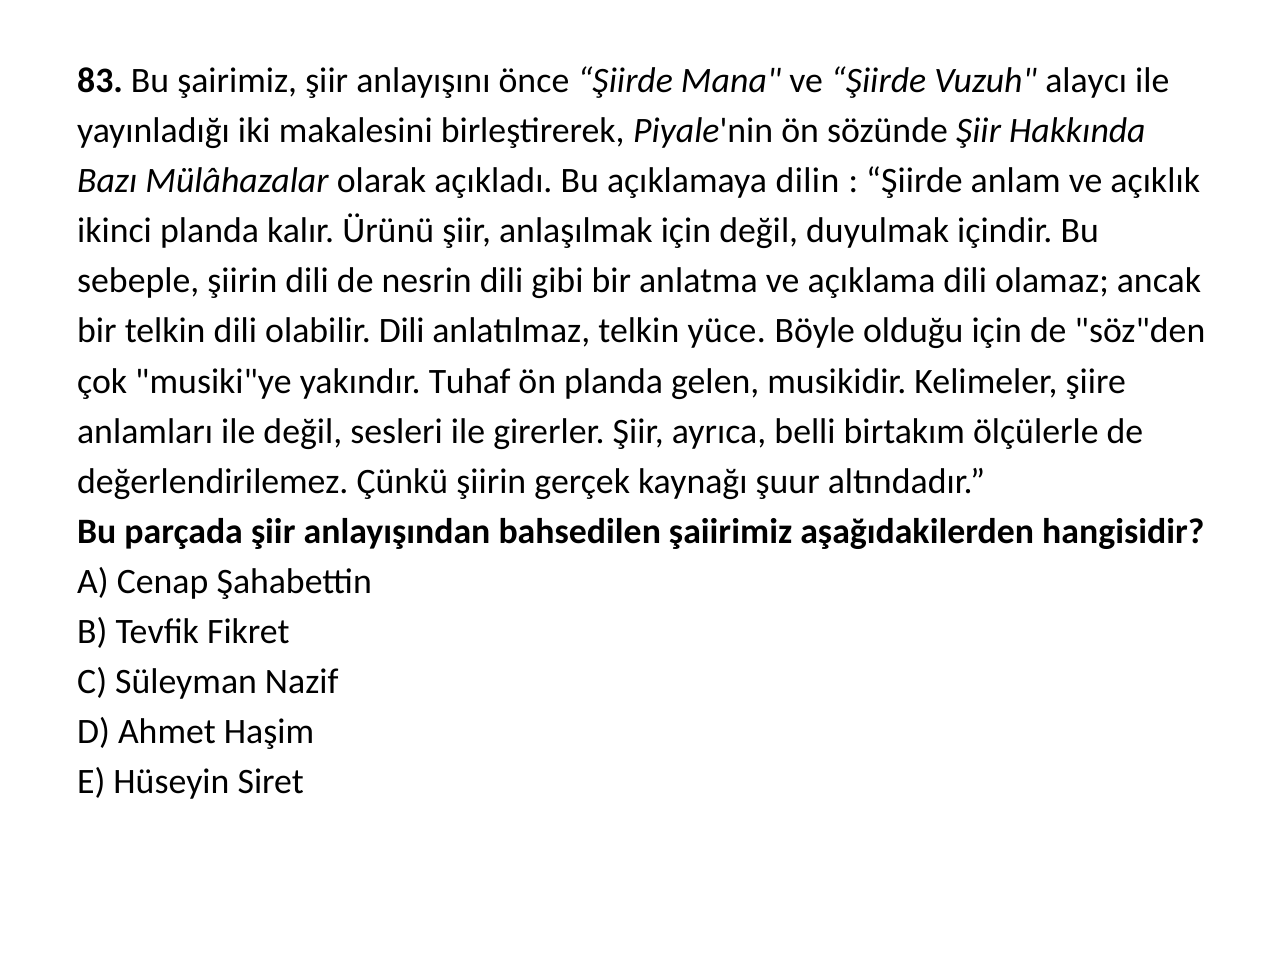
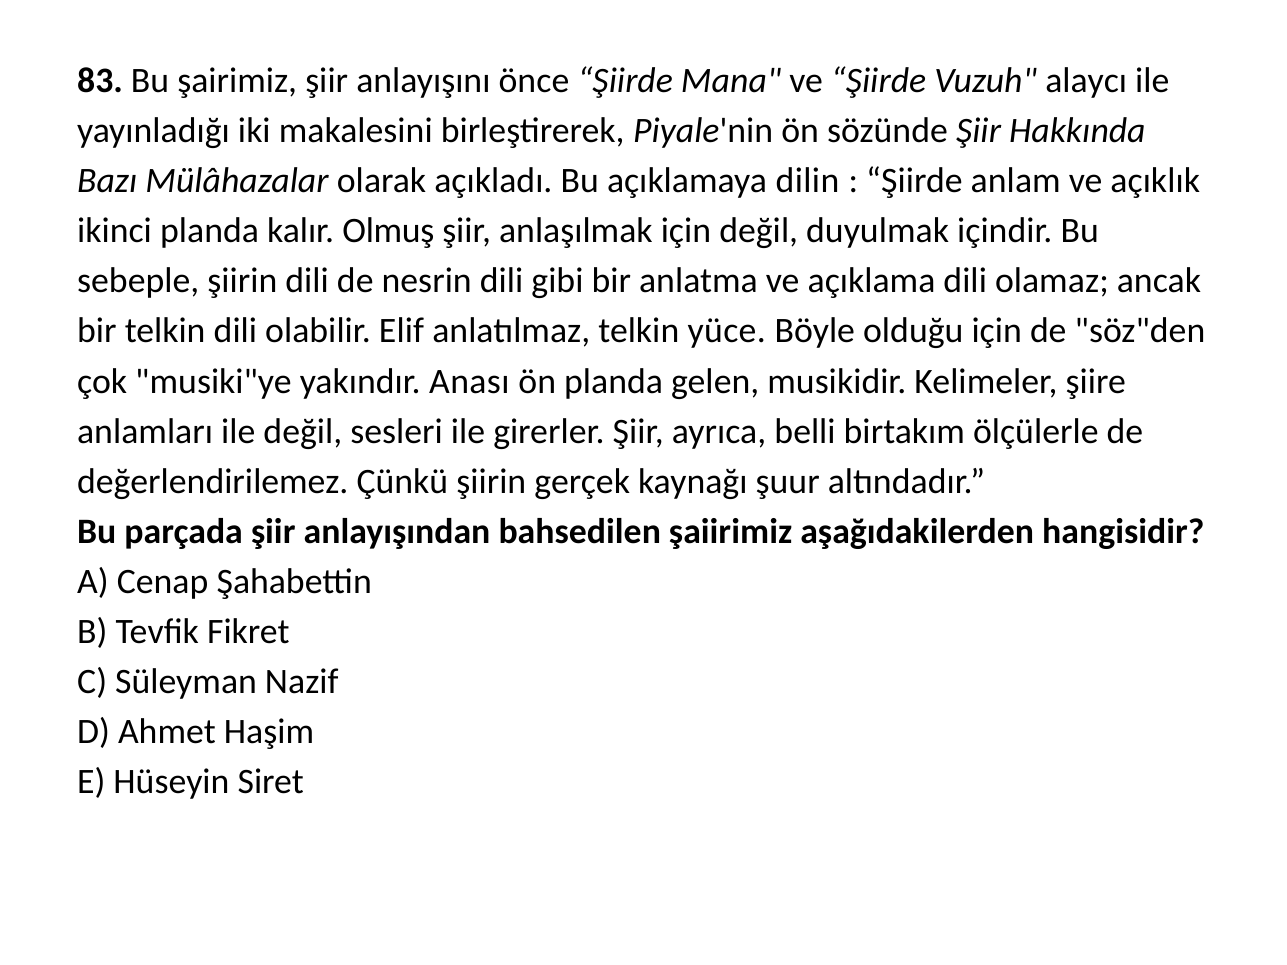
Ürünü: Ürünü -> Olmuş
olabilir Dili: Dili -> Elif
Tuhaf: Tuhaf -> Anası
